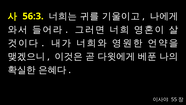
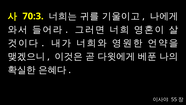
56:3: 56:3 -> 70:3
